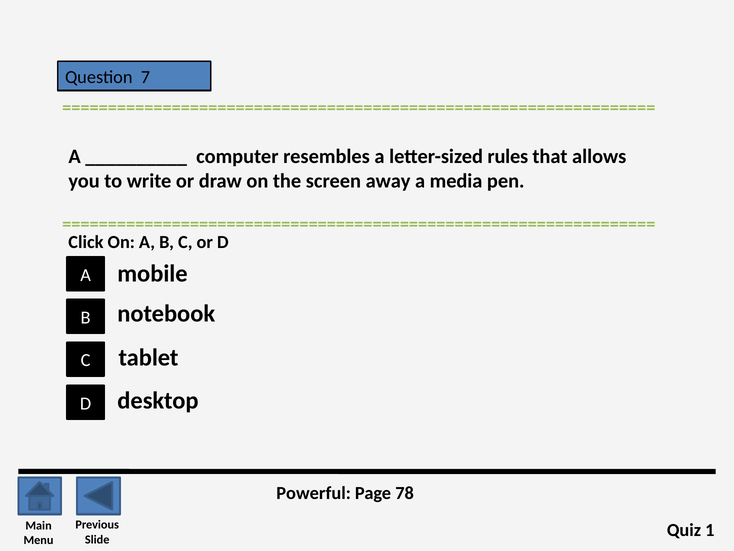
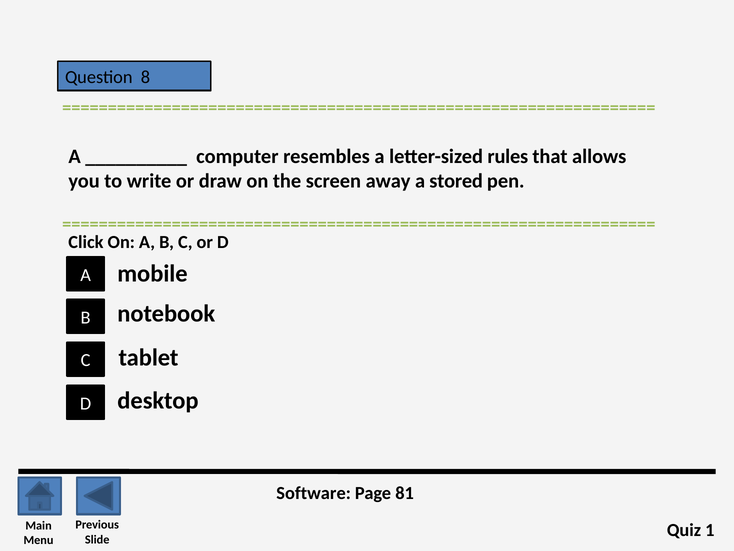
7: 7 -> 8
media: media -> stored
Powerful: Powerful -> Software
78: 78 -> 81
